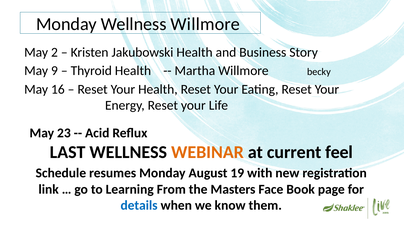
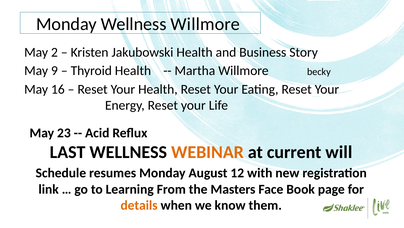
feel: feel -> will
19: 19 -> 12
details colour: blue -> orange
